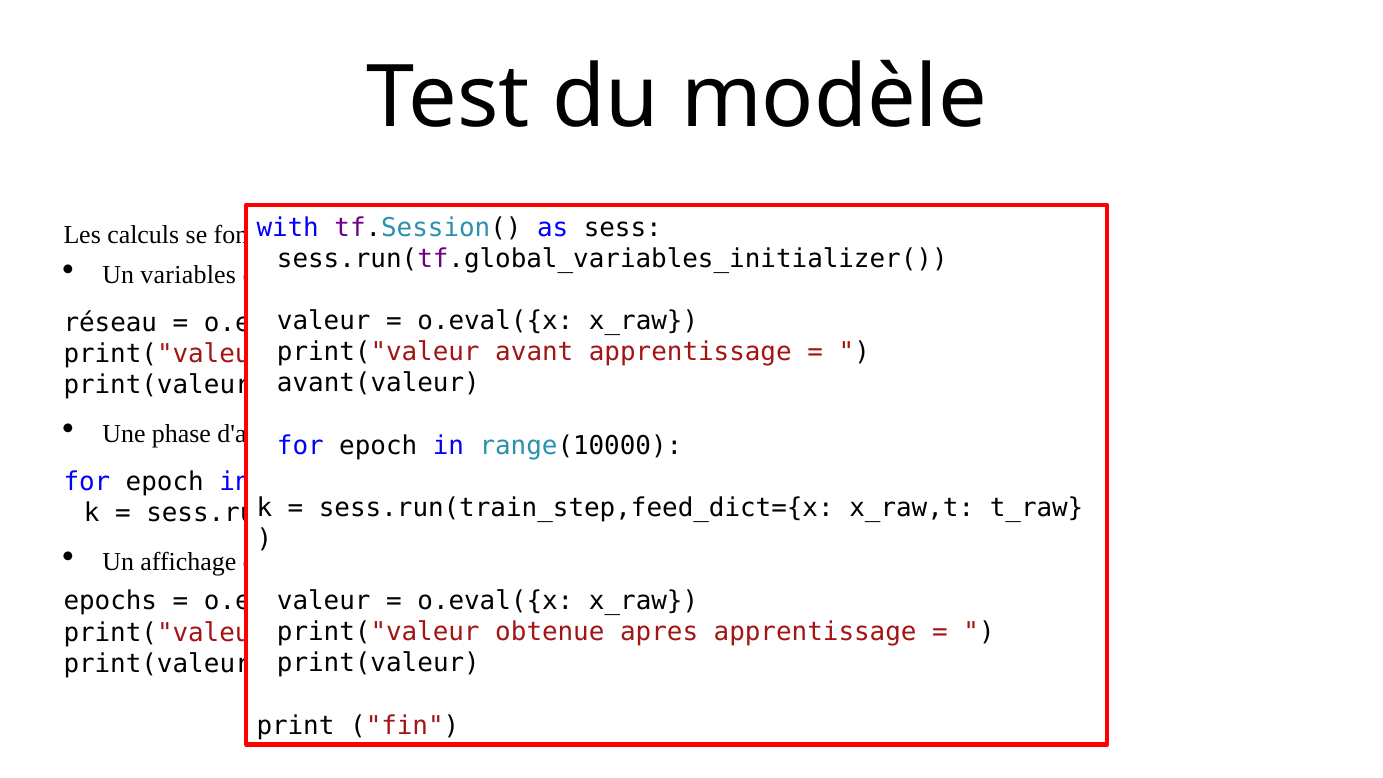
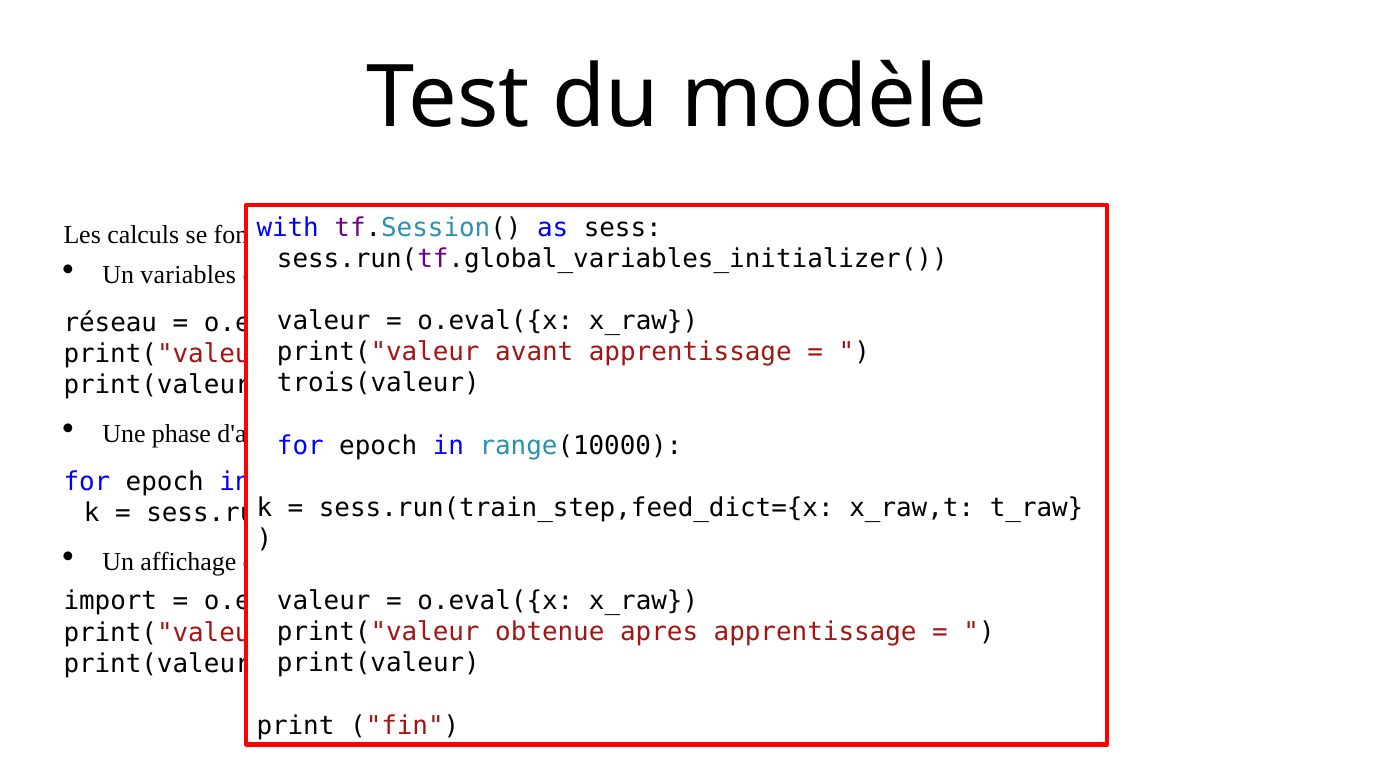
avant(valeur: avant(valeur -> trois(valeur
epochs: epochs -> import
